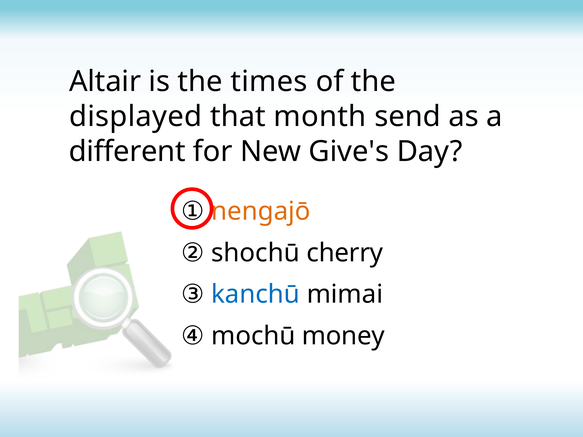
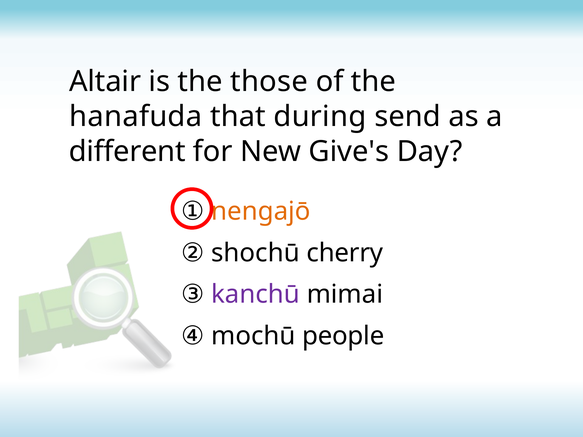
times: times -> those
displayed: displayed -> hanafuda
month: month -> during
kanchū colour: blue -> purple
money: money -> people
